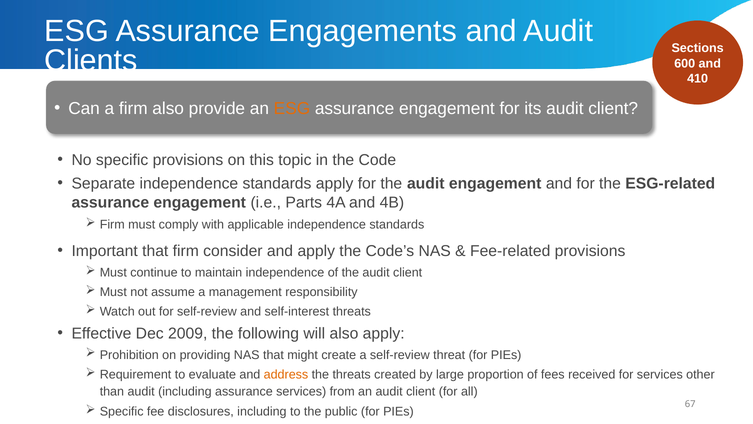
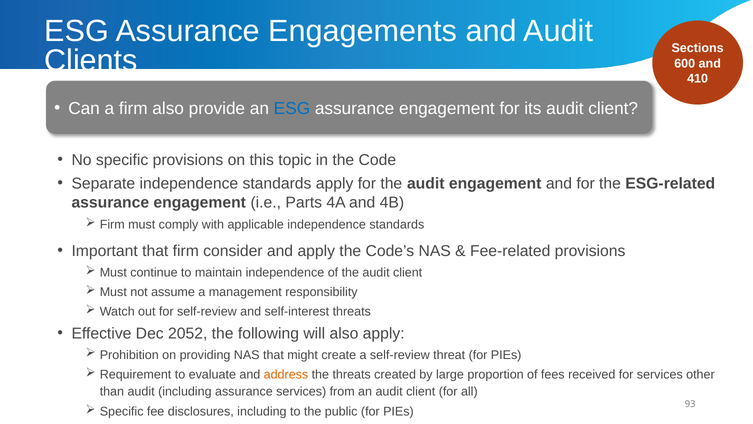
ESG at (292, 108) colour: orange -> blue
2009: 2009 -> 2052
67: 67 -> 93
